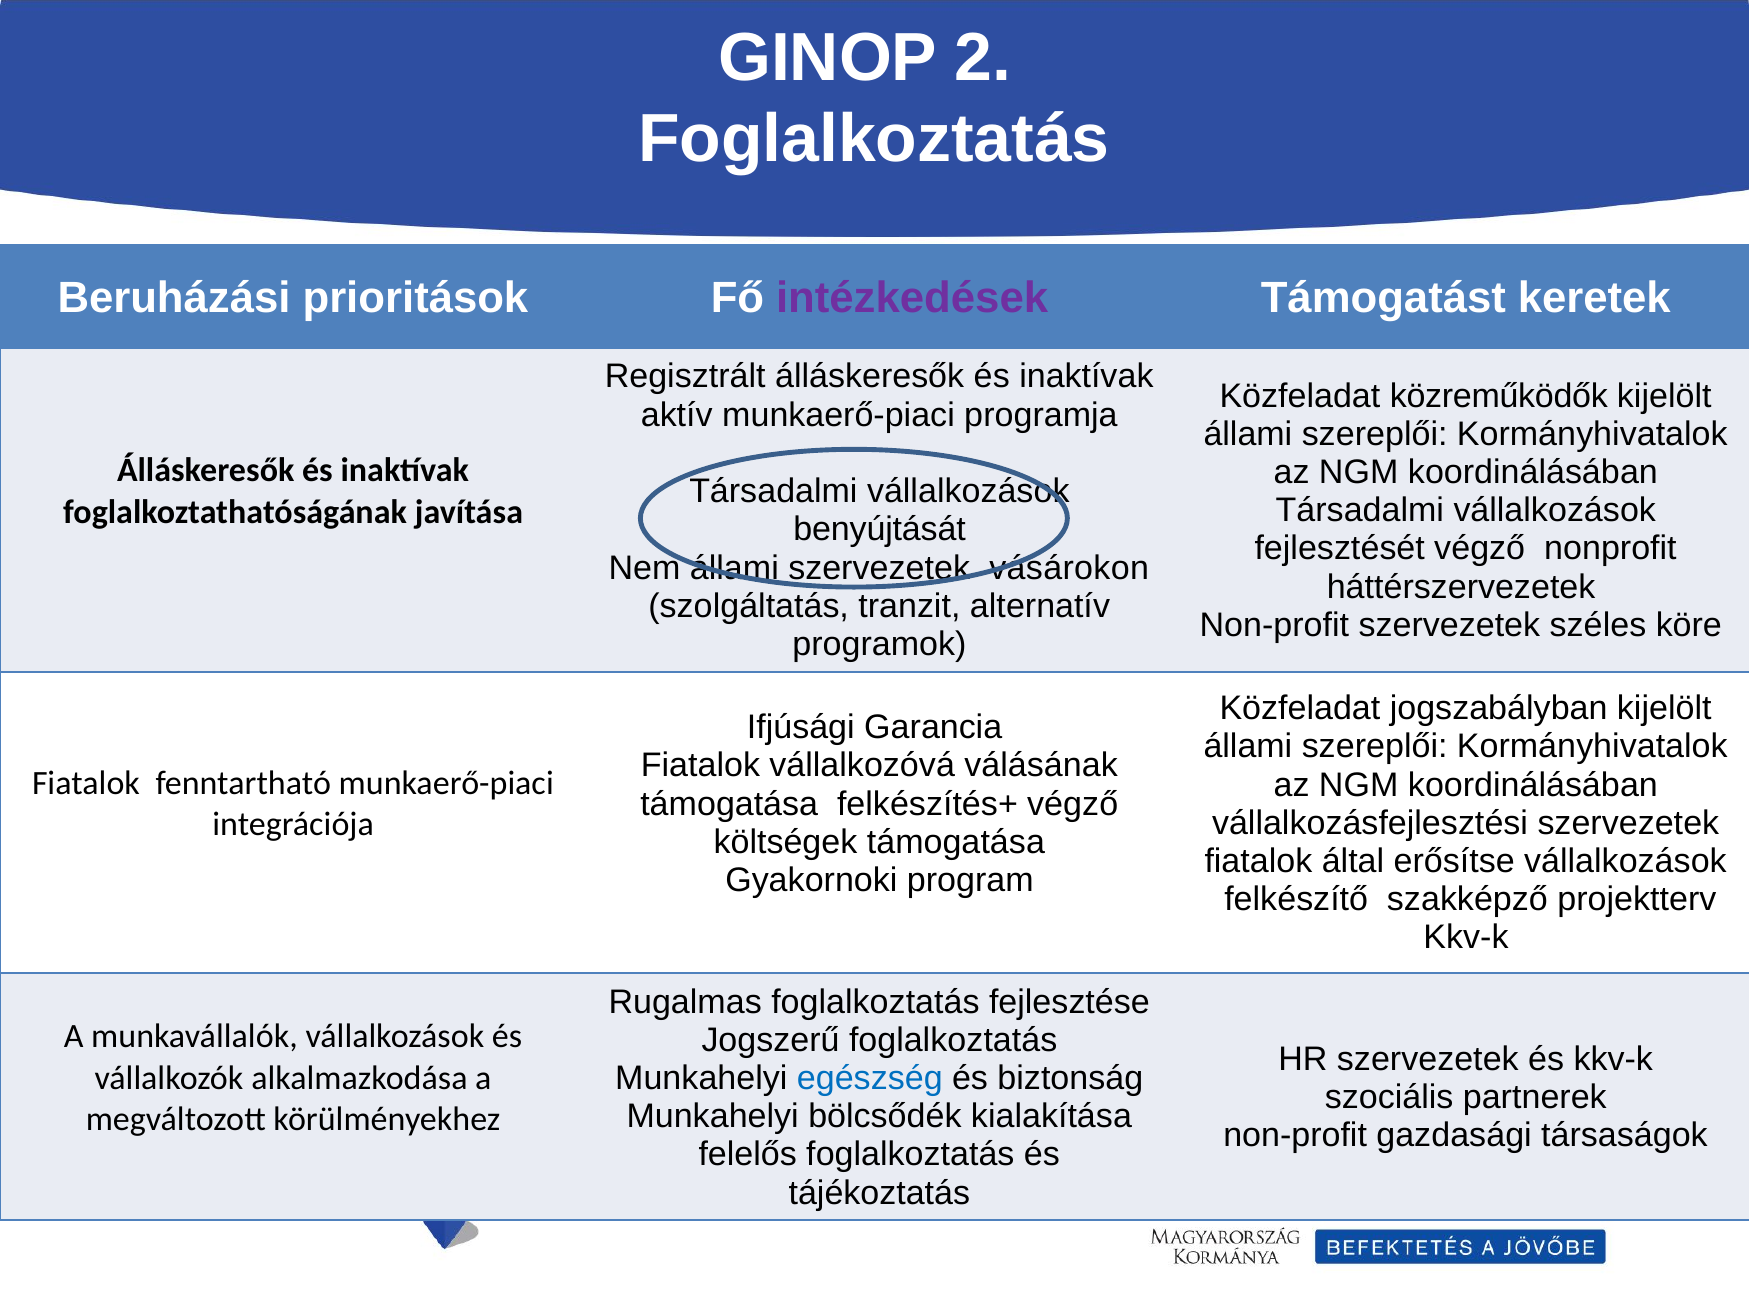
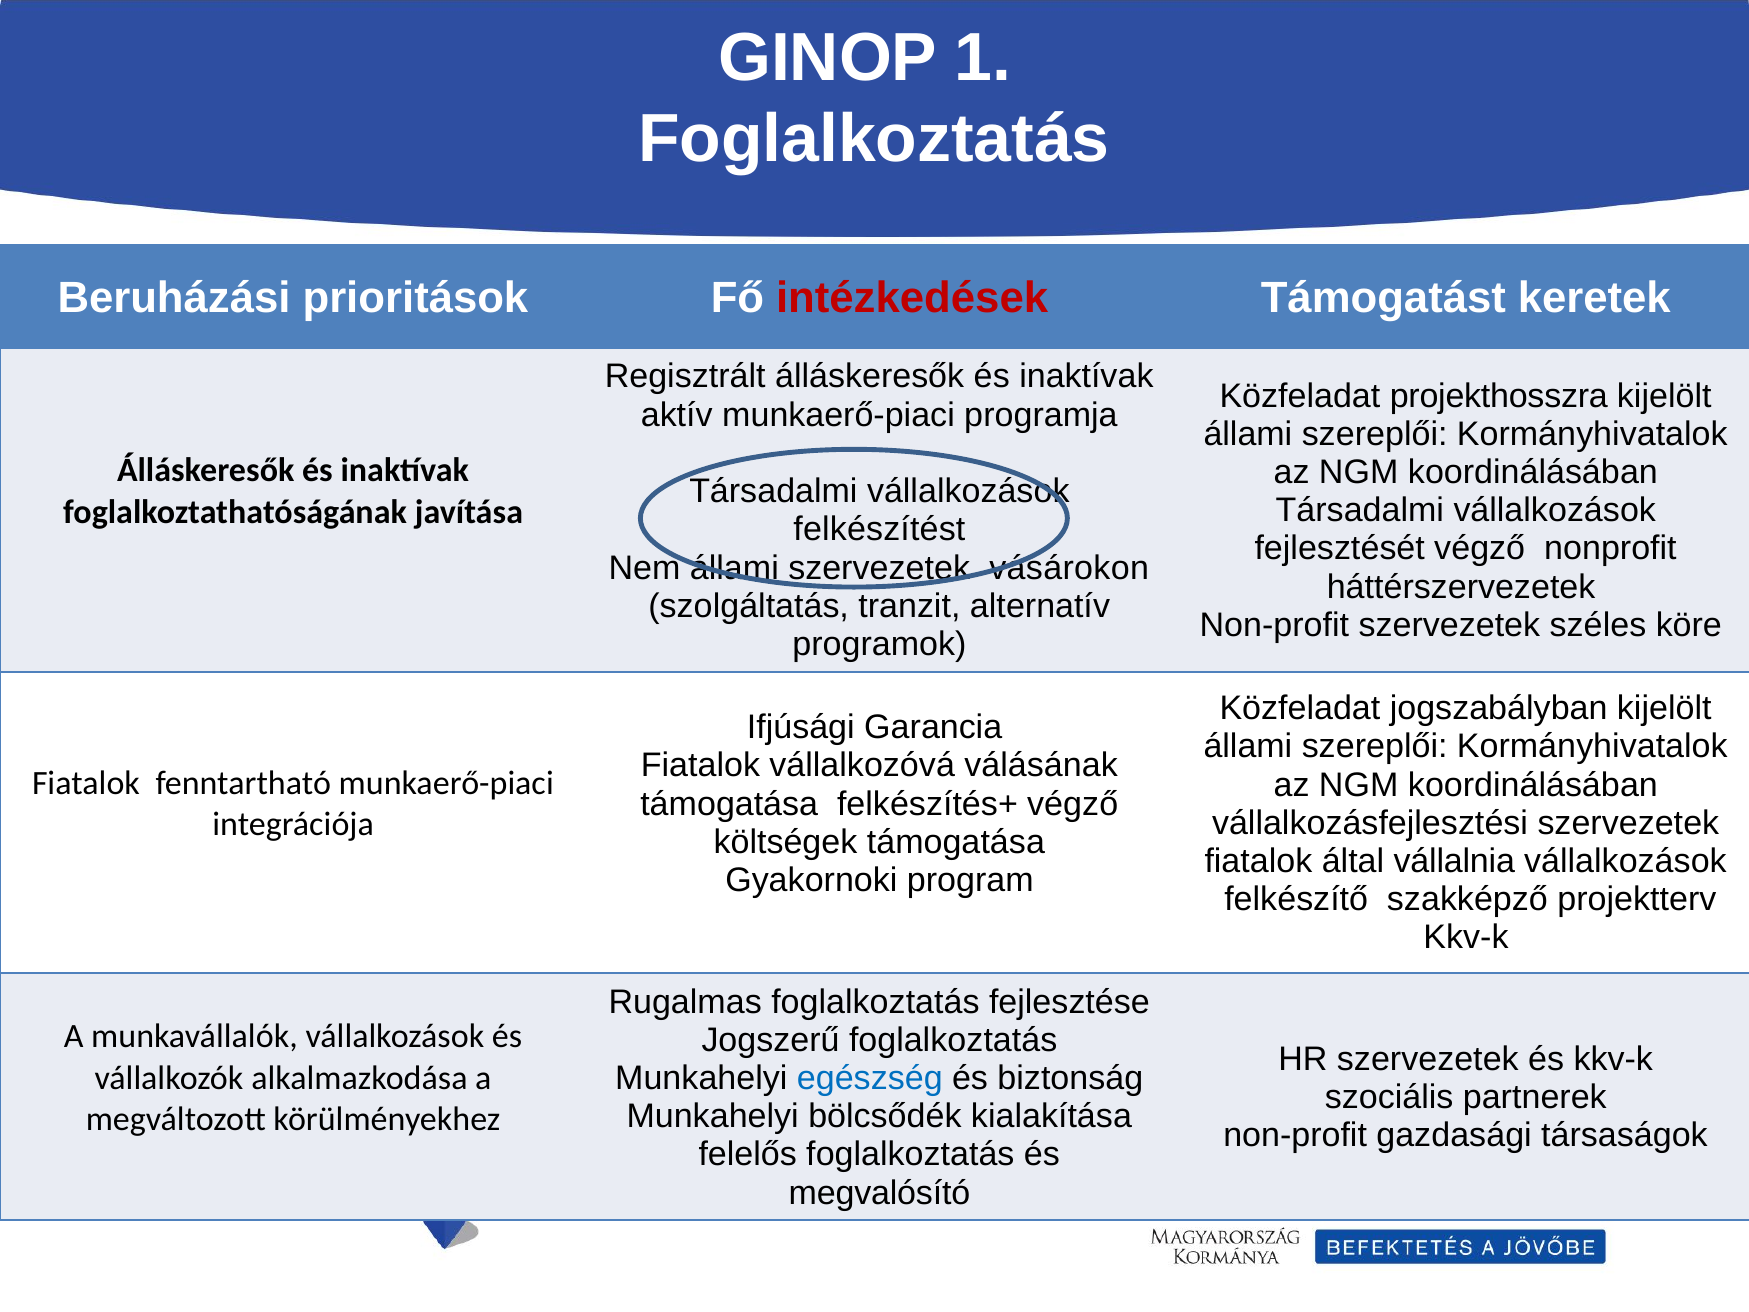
2: 2 -> 1
intézkedések colour: purple -> red
közreműködők: közreműködők -> projekthosszra
benyújtását: benyújtását -> felkészítést
erősítse: erősítse -> vállalnia
tájékoztatás: tájékoztatás -> megvalósító
